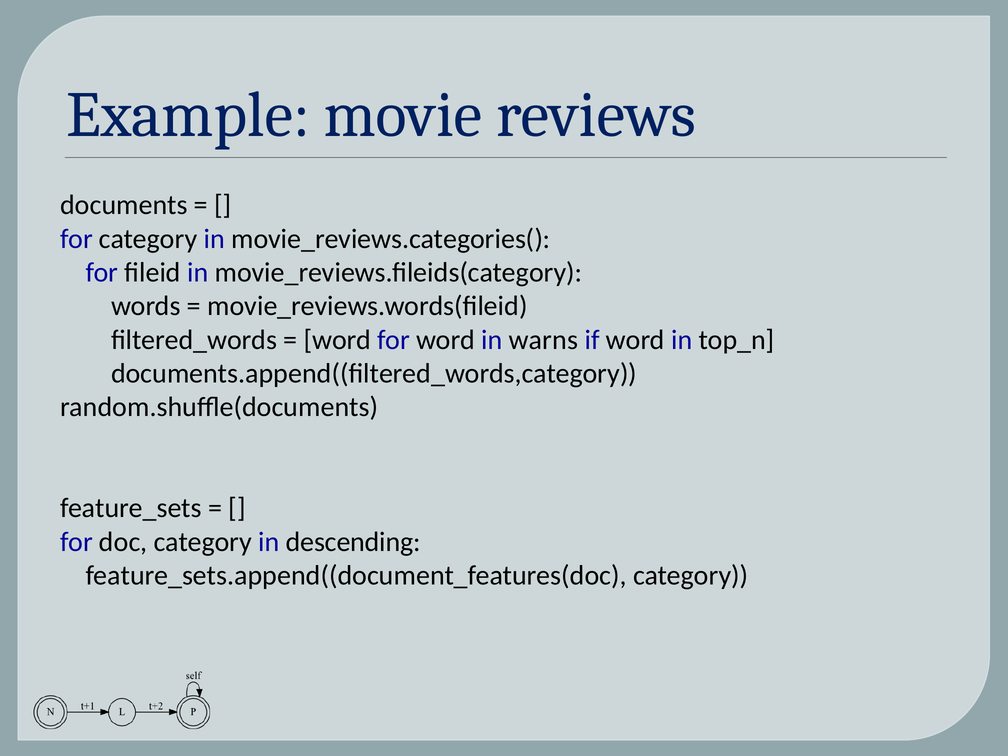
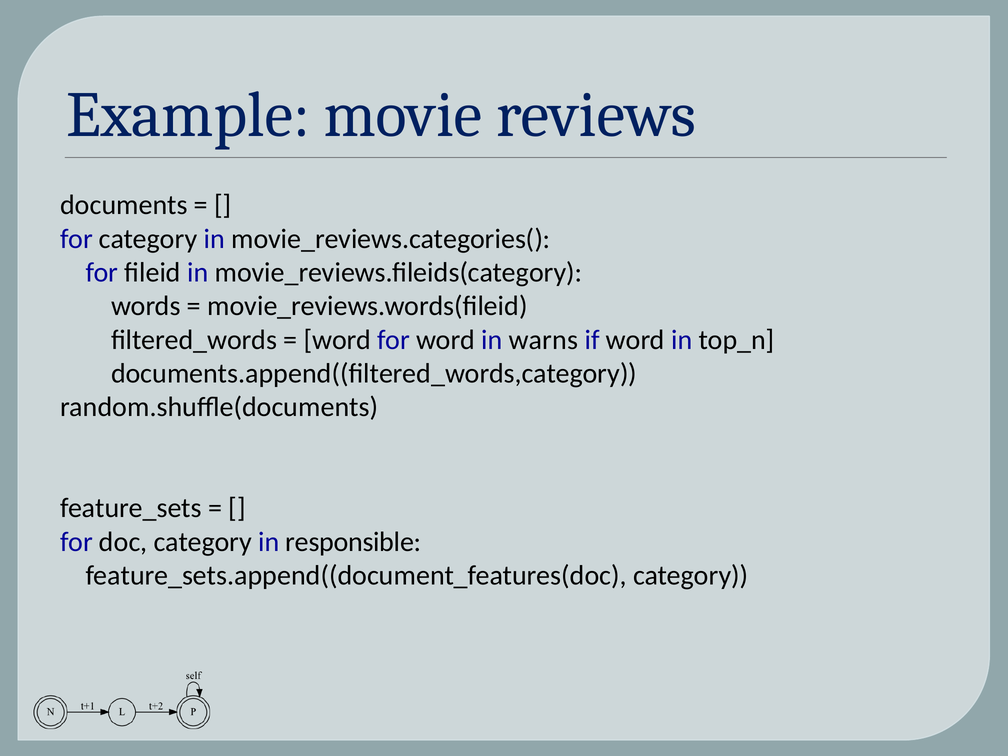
descending: descending -> responsible
